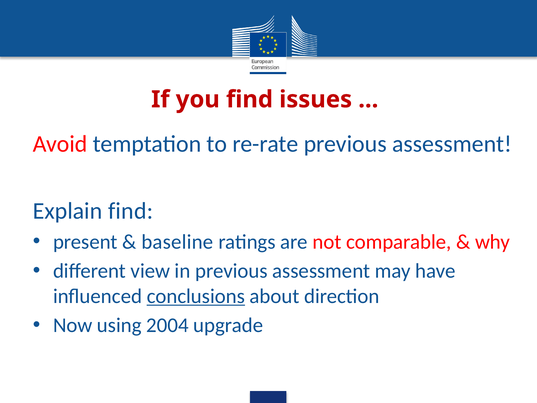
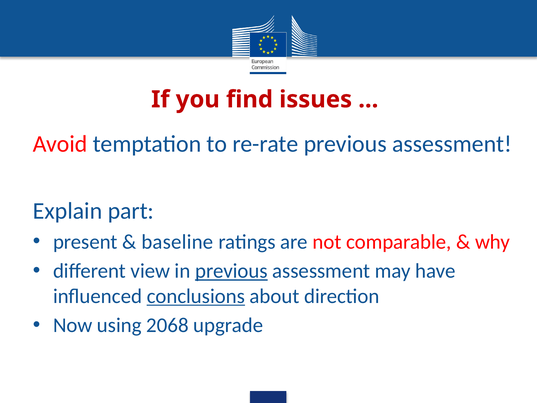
Explain find: find -> part
previous at (231, 271) underline: none -> present
2004: 2004 -> 2068
